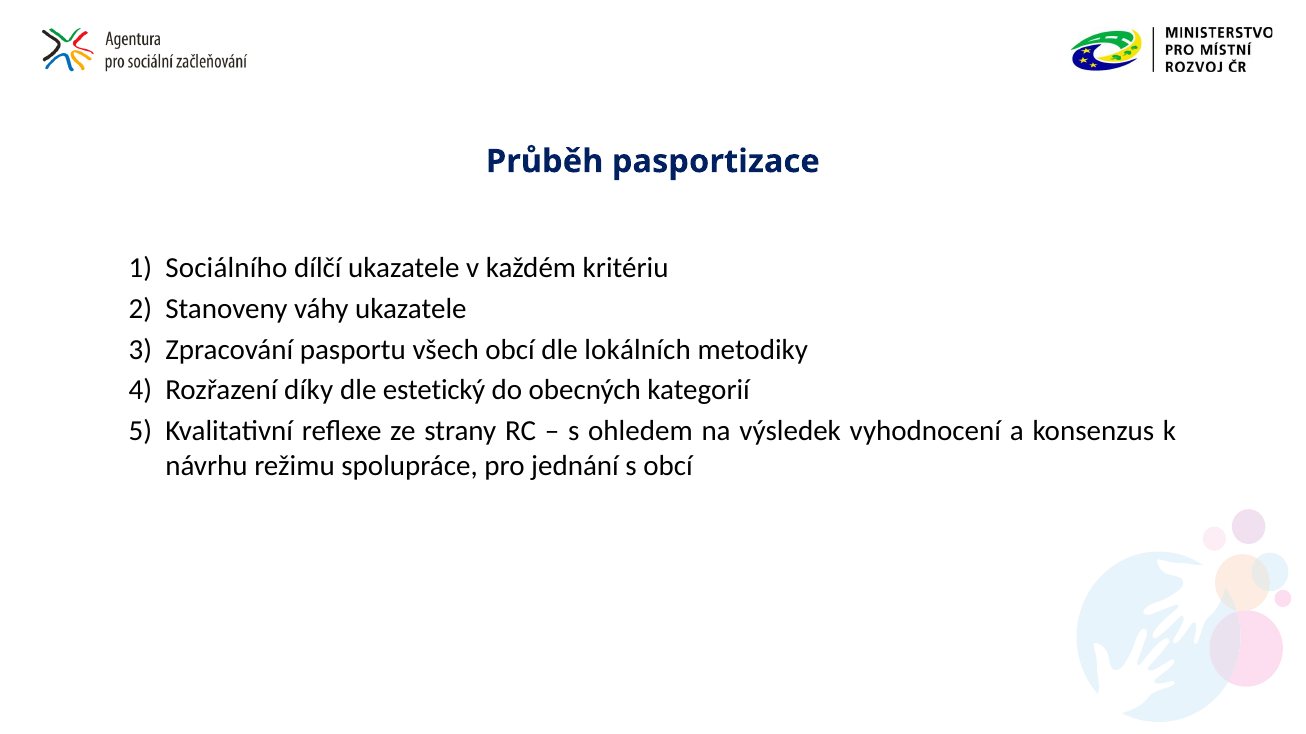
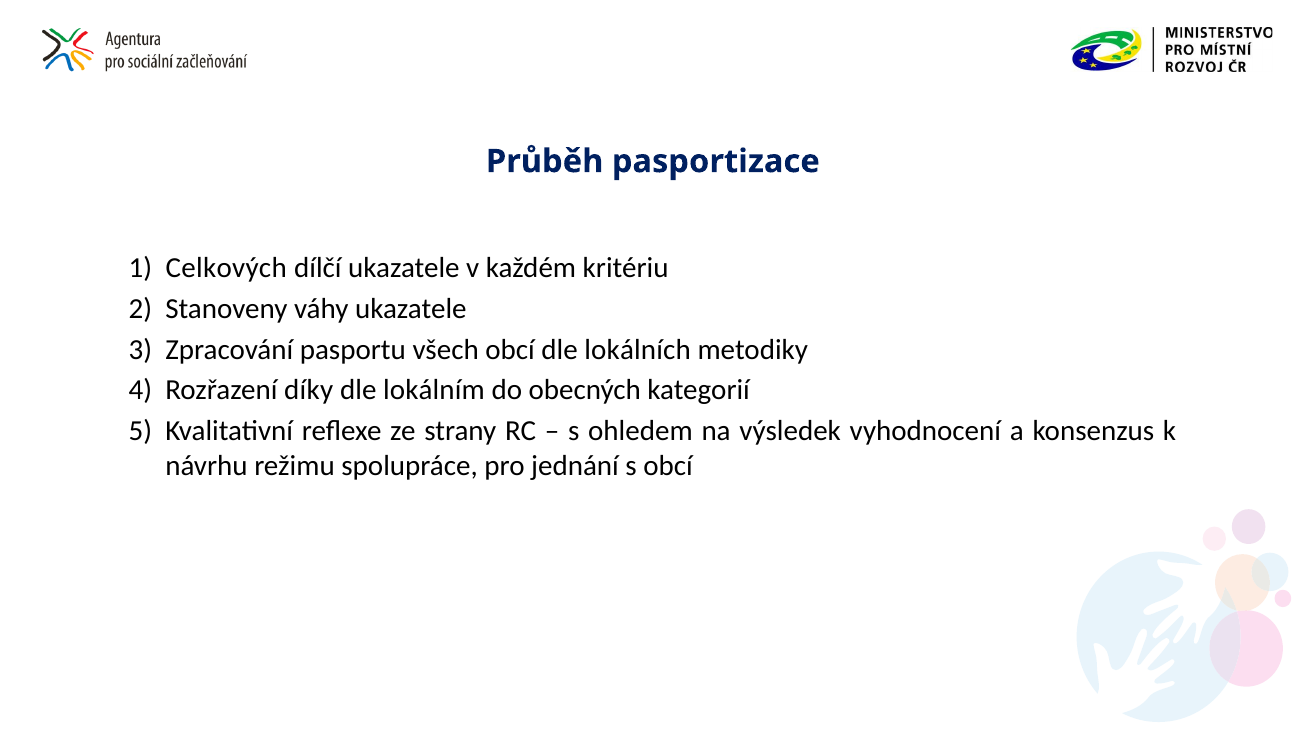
Sociálního: Sociálního -> Celkových
estetický: estetický -> lokálním
